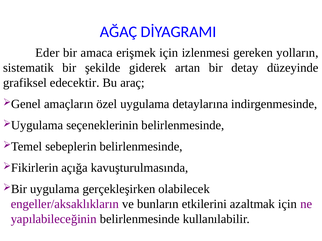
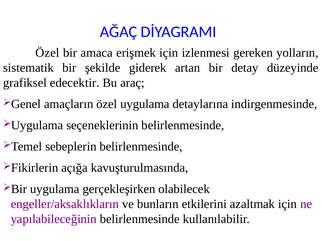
Eder at (47, 53): Eder -> Özel
